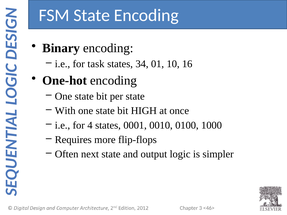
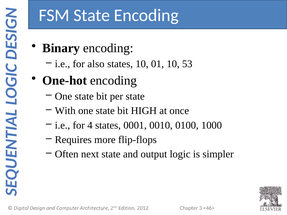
task: task -> also
states 34: 34 -> 10
16: 16 -> 53
